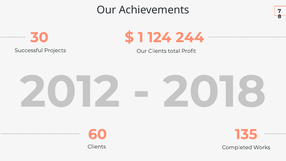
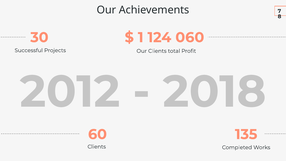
244: 244 -> 060
